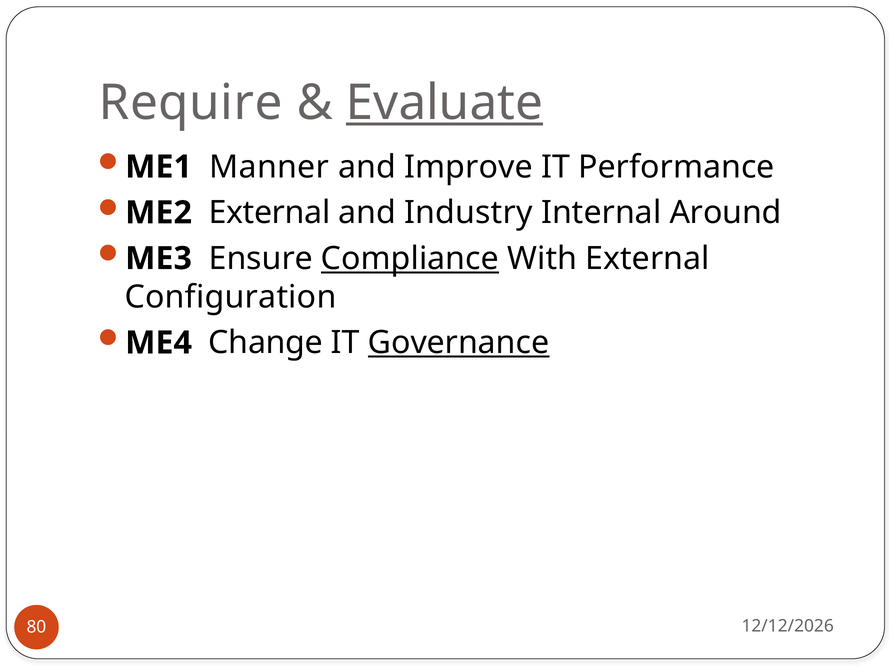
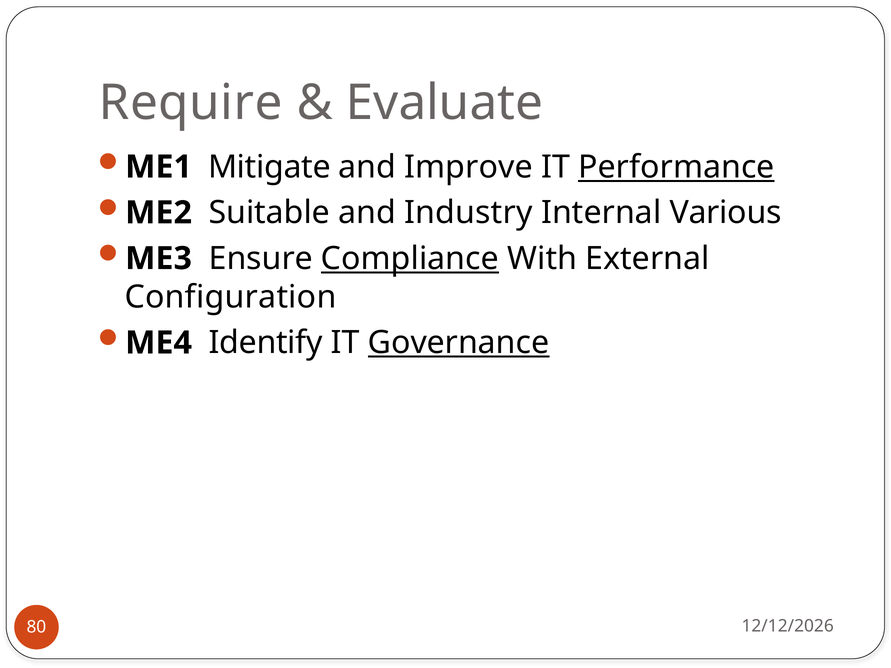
Evaluate underline: present -> none
Manner: Manner -> Mitigate
Performance underline: none -> present
ME2 External: External -> Suitable
Around: Around -> Various
Change: Change -> Identify
